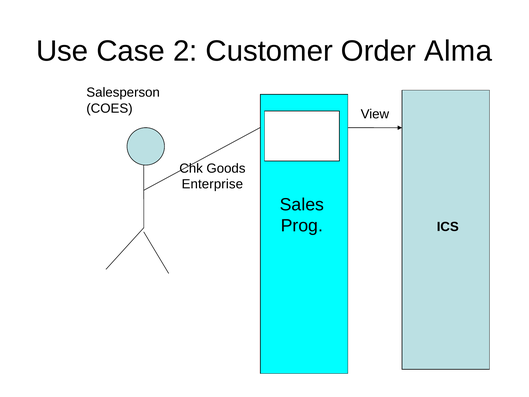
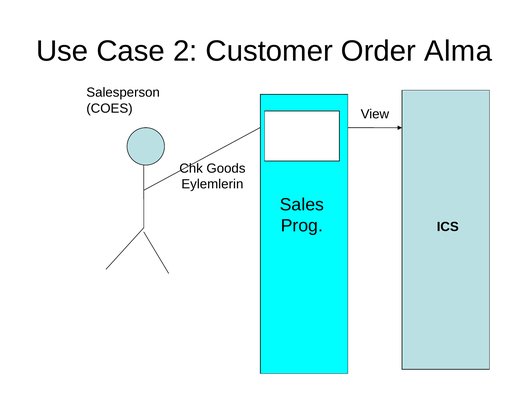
Enterprise: Enterprise -> Eylemlerin
